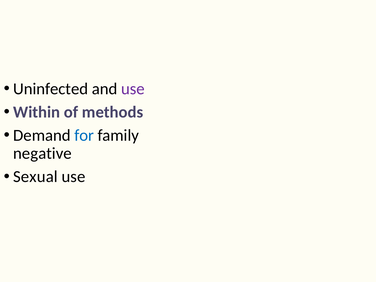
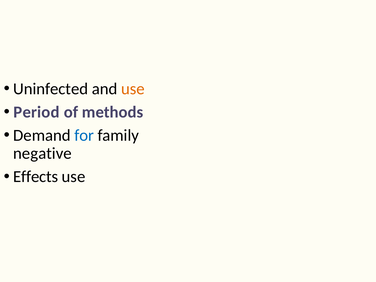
use at (133, 89) colour: purple -> orange
Within: Within -> Period
Sexual: Sexual -> Effects
